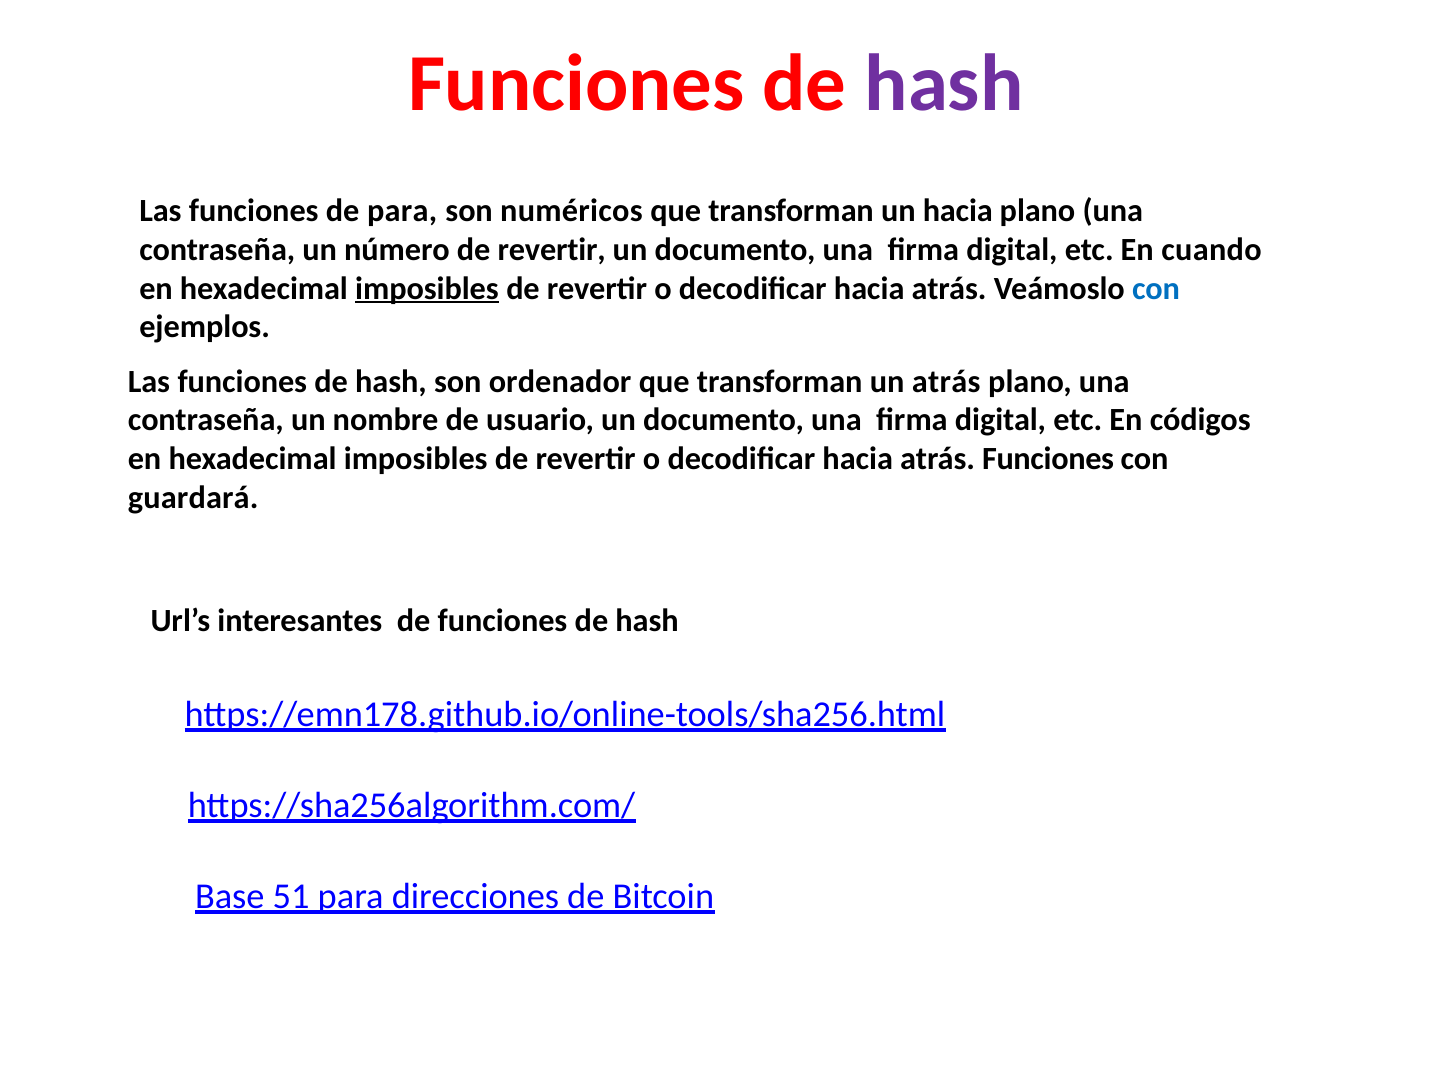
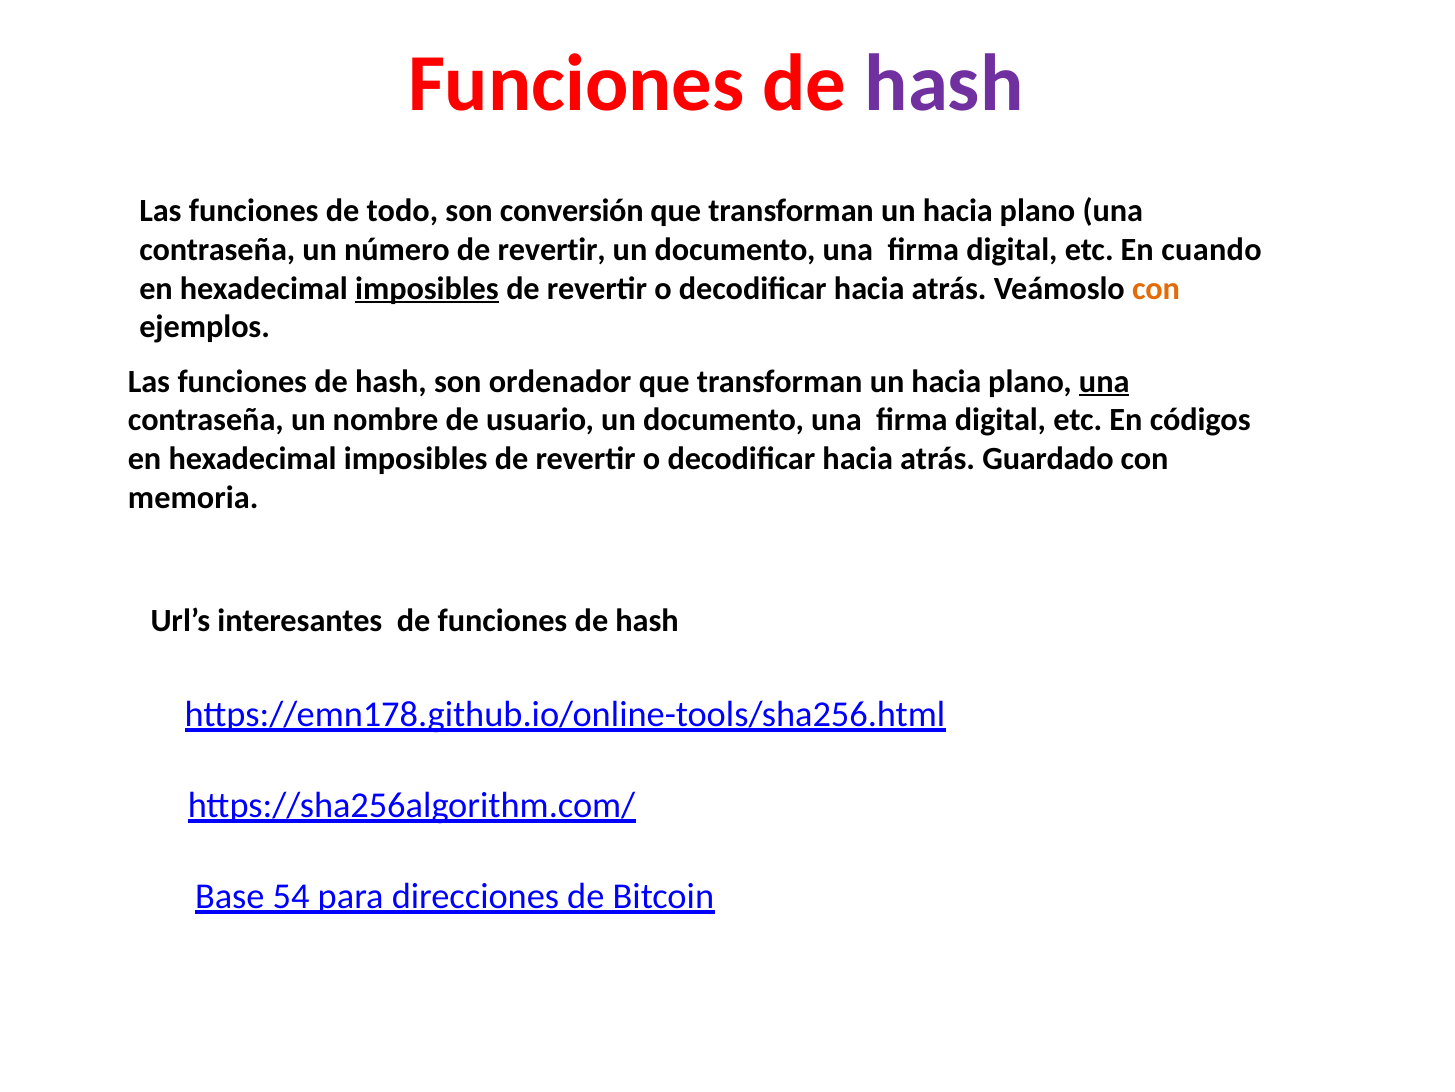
de para: para -> todo
numéricos: numéricos -> conversión
con at (1156, 288) colour: blue -> orange
atrás at (946, 381): atrás -> hacia
una at (1104, 381) underline: none -> present
atrás Funciones: Funciones -> Guardado
guardará: guardará -> memoria
51: 51 -> 54
